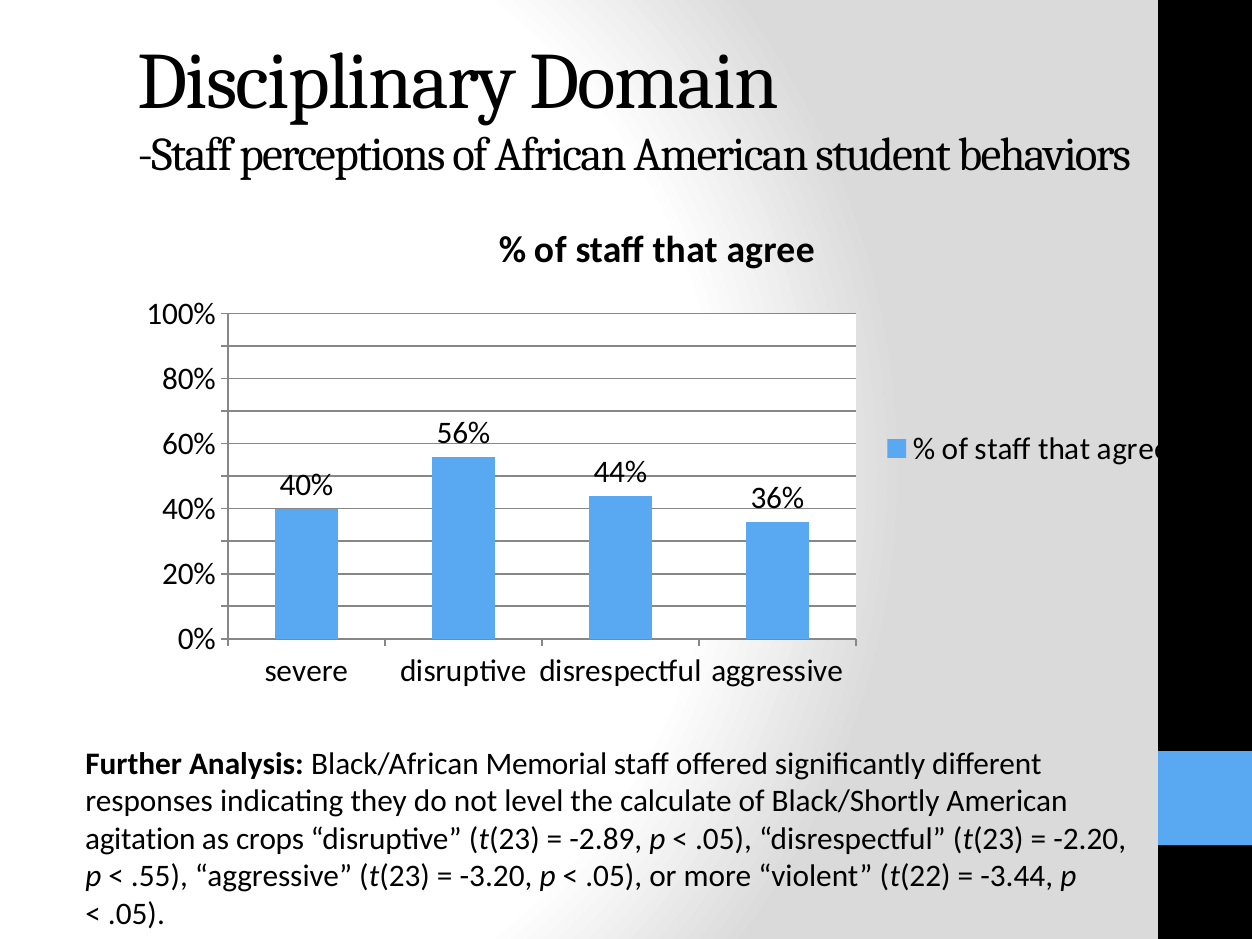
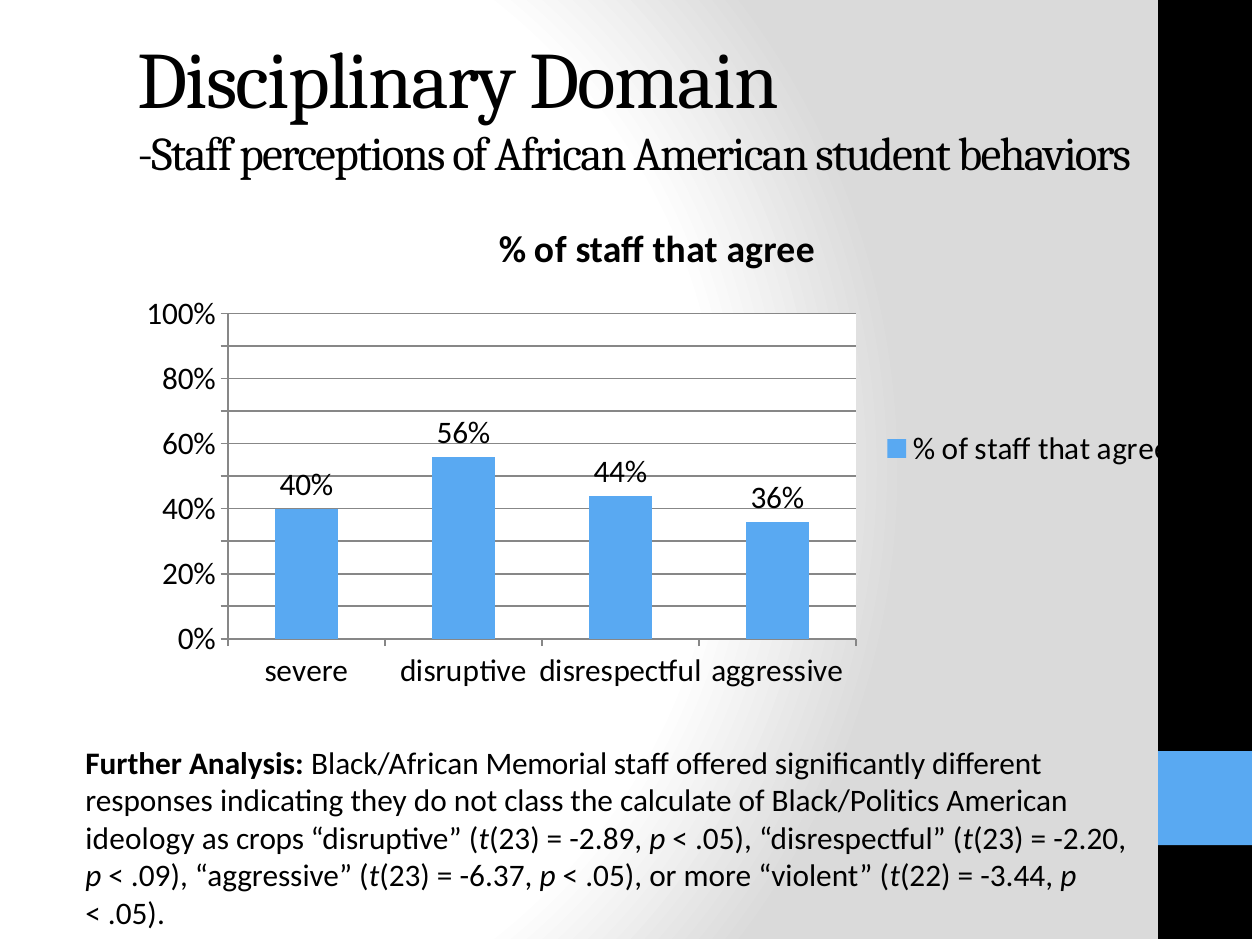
level: level -> class
Black/Shortly: Black/Shortly -> Black/Politics
agitation: agitation -> ideology
.55: .55 -> .09
-3.20: -3.20 -> -6.37
